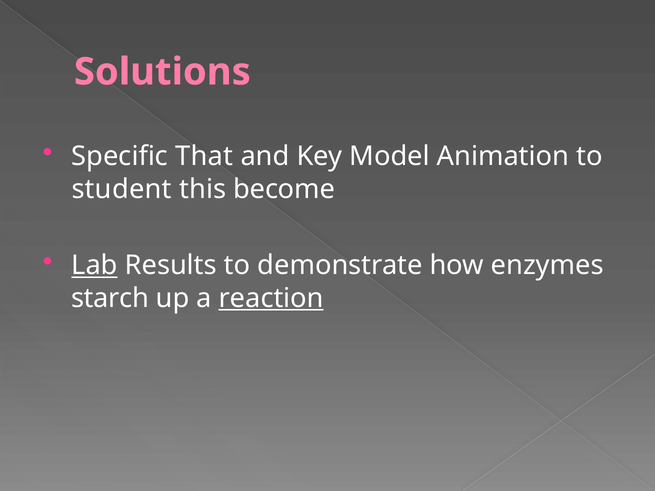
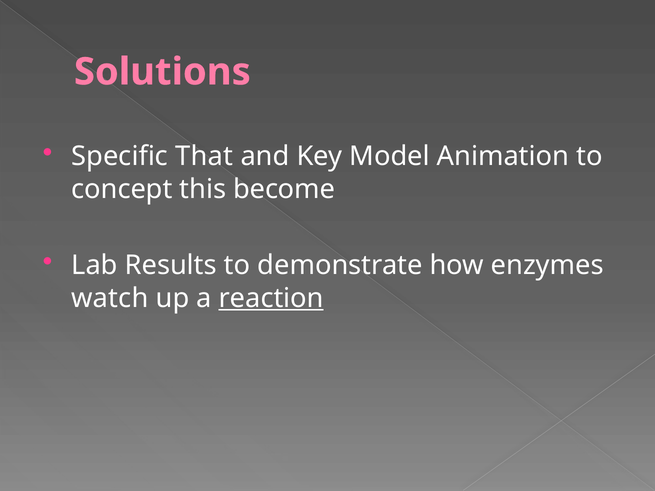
student: student -> concept
Lab underline: present -> none
starch: starch -> watch
